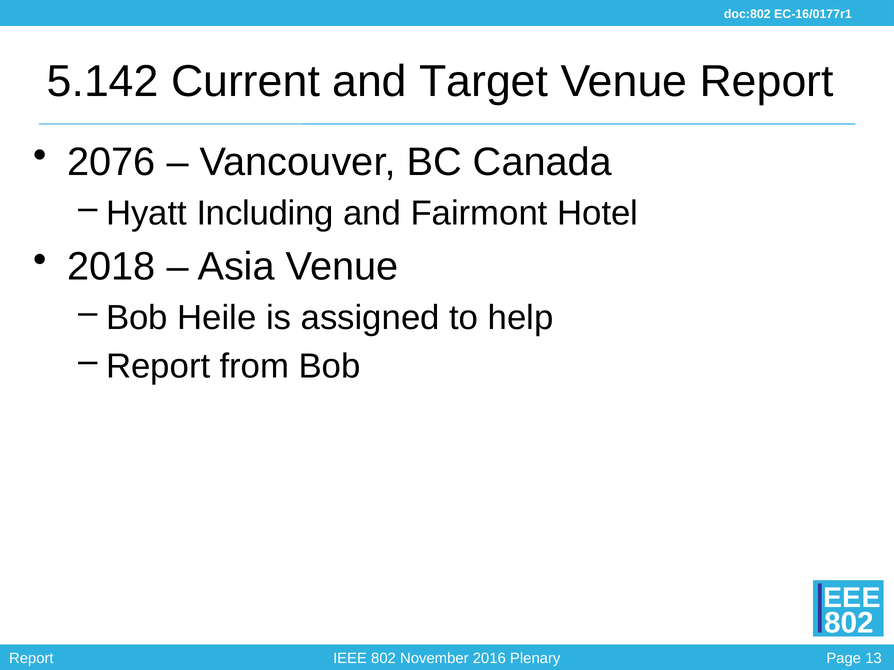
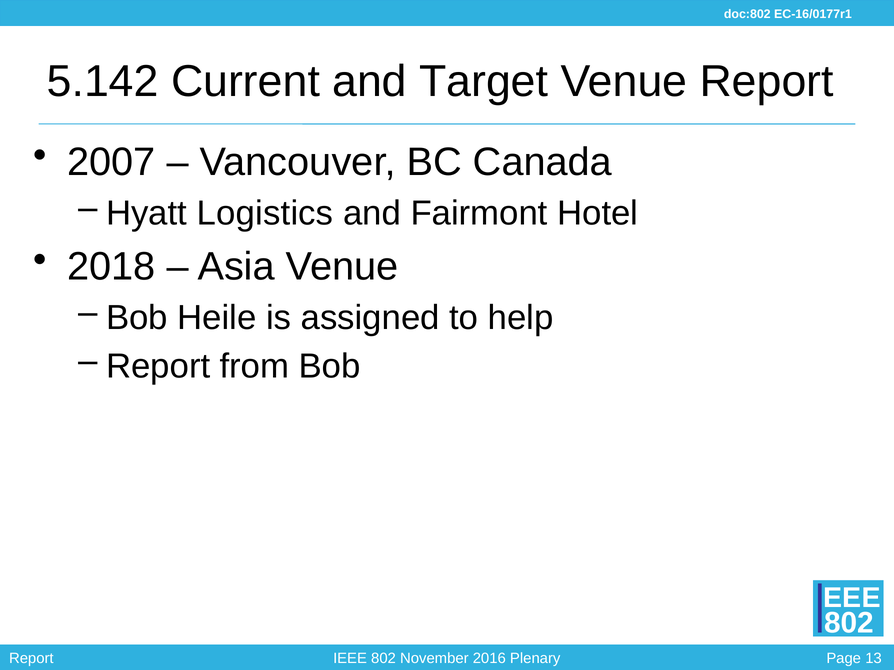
2076: 2076 -> 2007
Including: Including -> Logistics
